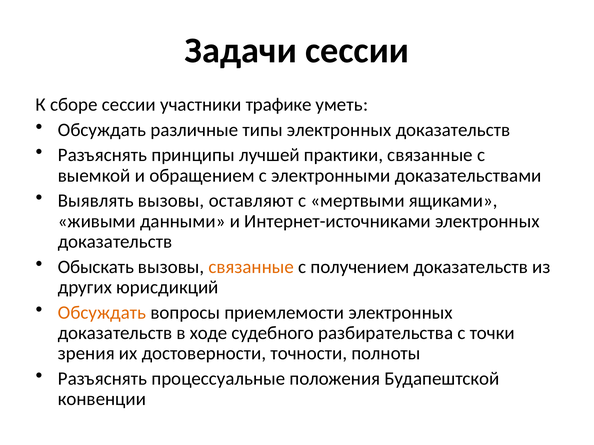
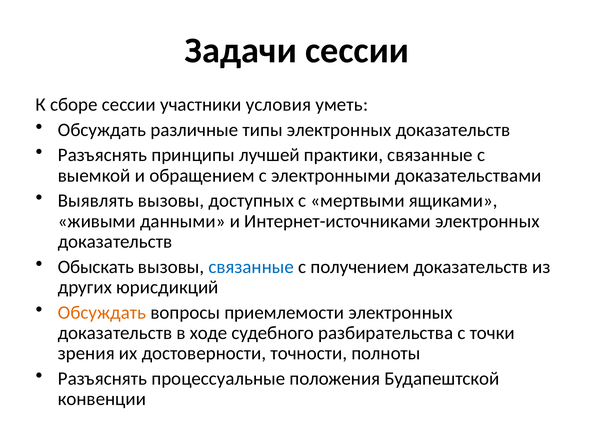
трафике: трафике -> условия
оставляют: оставляют -> доступных
связанные at (251, 267) colour: orange -> blue
